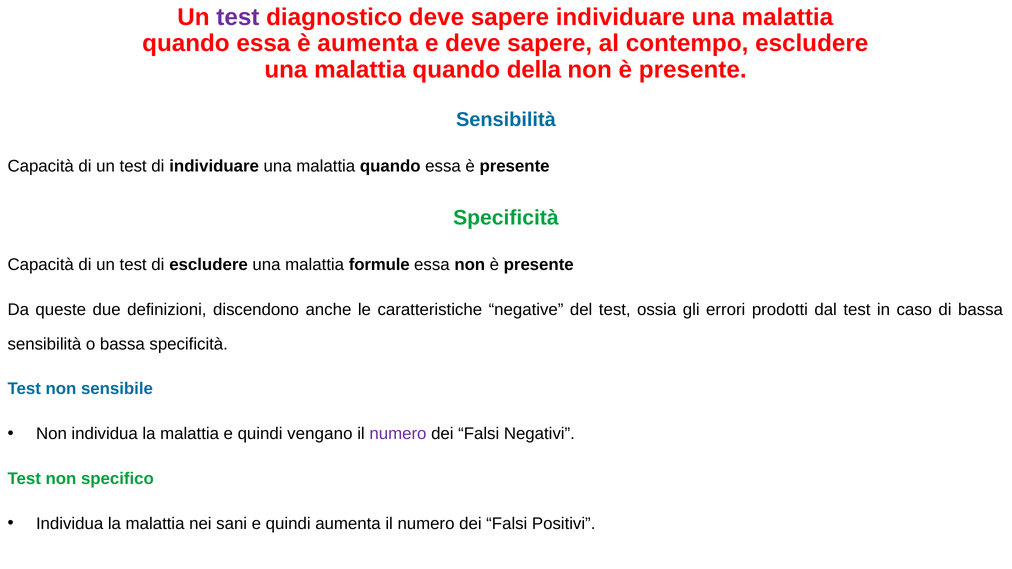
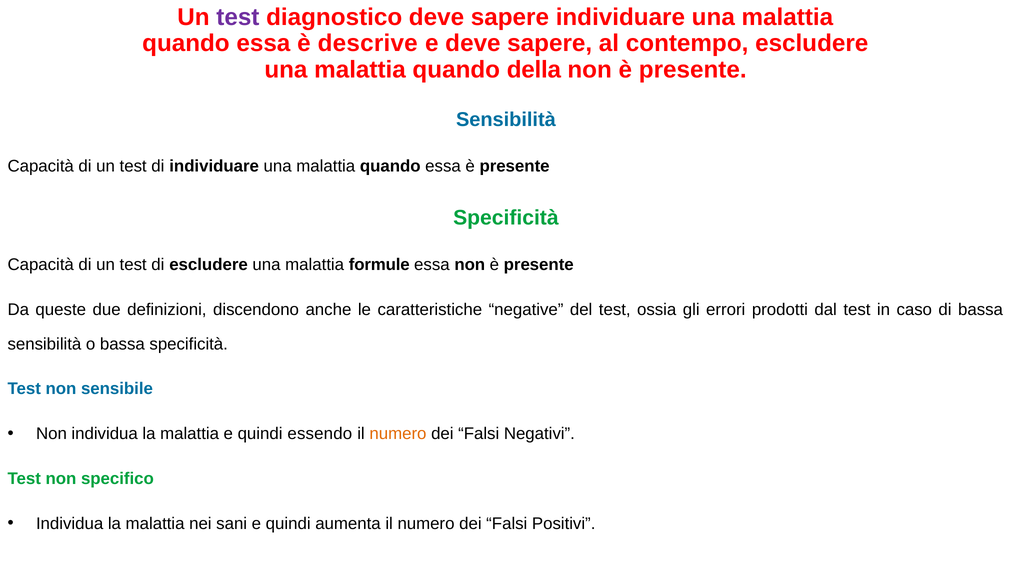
è aumenta: aumenta -> descrive
vengano: vengano -> essendo
numero at (398, 434) colour: purple -> orange
